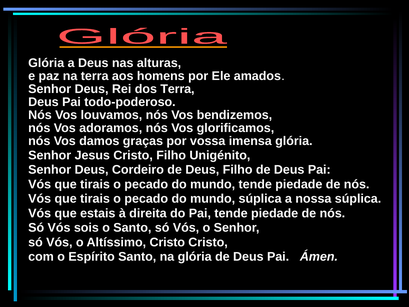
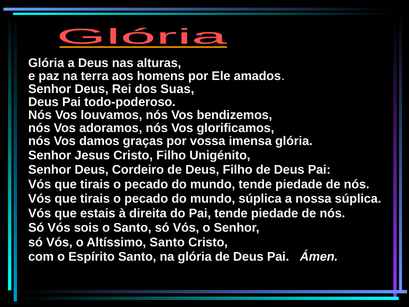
dos Terra: Terra -> Suas
Altíssimo Cristo: Cristo -> Santo
